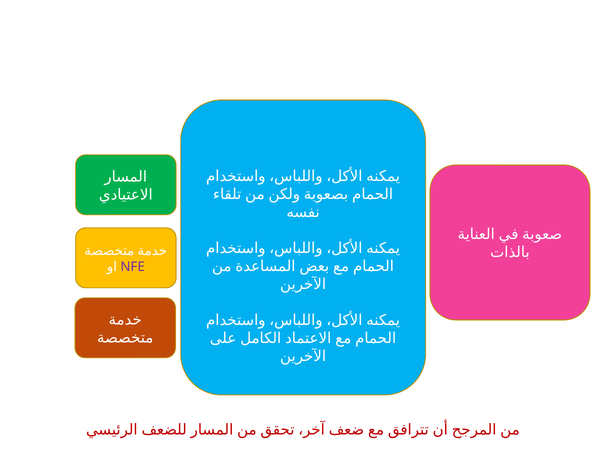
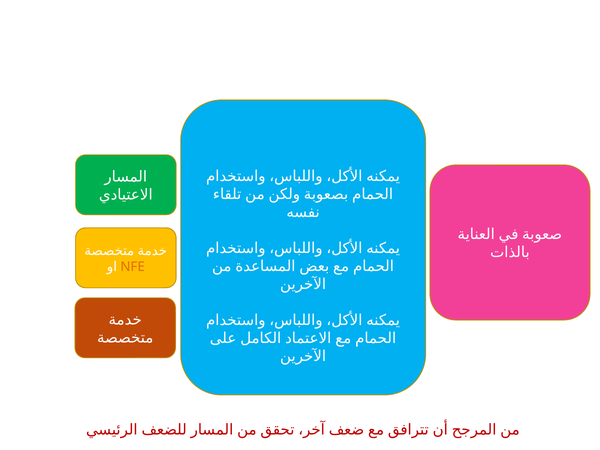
NFE colour: purple -> orange
